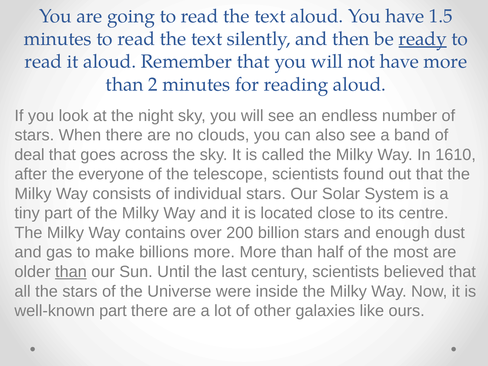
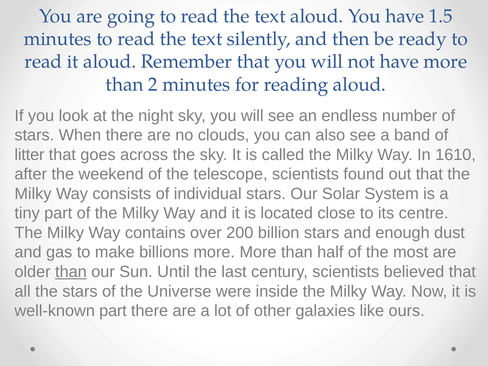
ready underline: present -> none
deal: deal -> litter
everyone: everyone -> weekend
